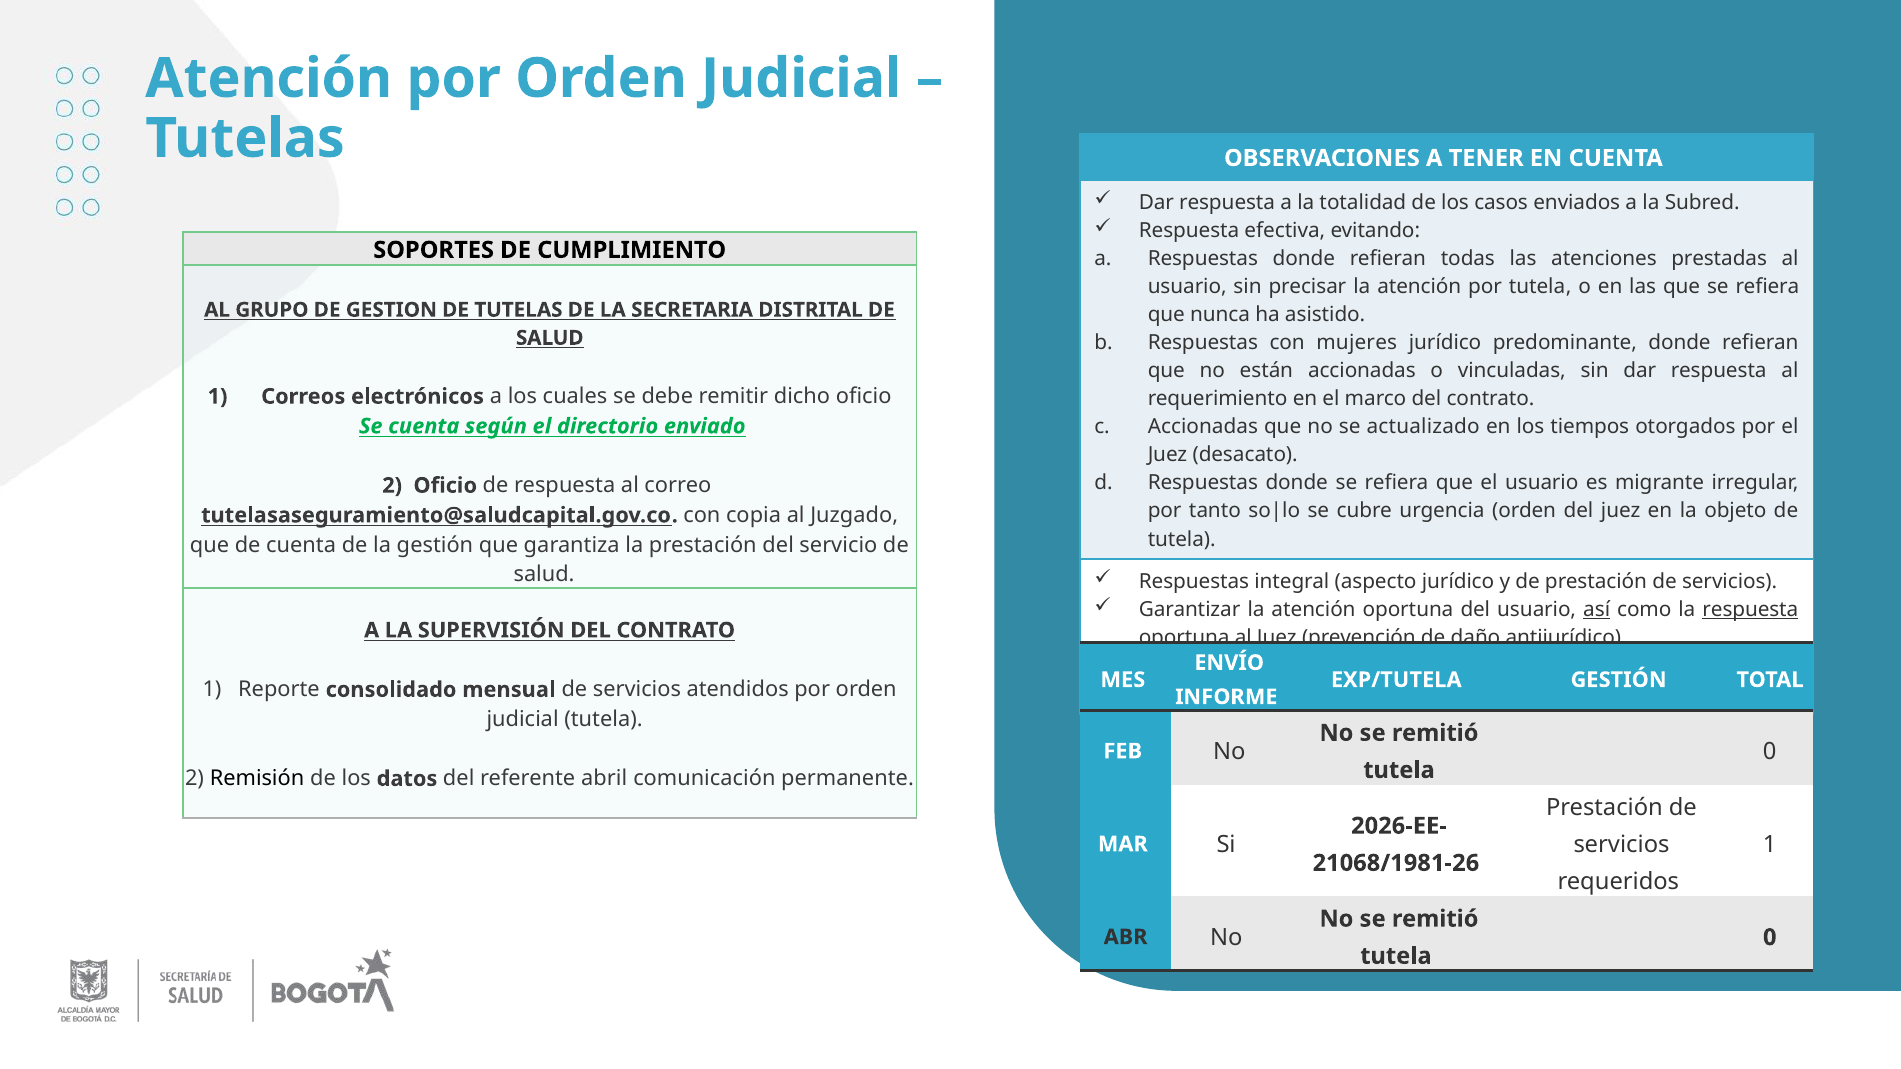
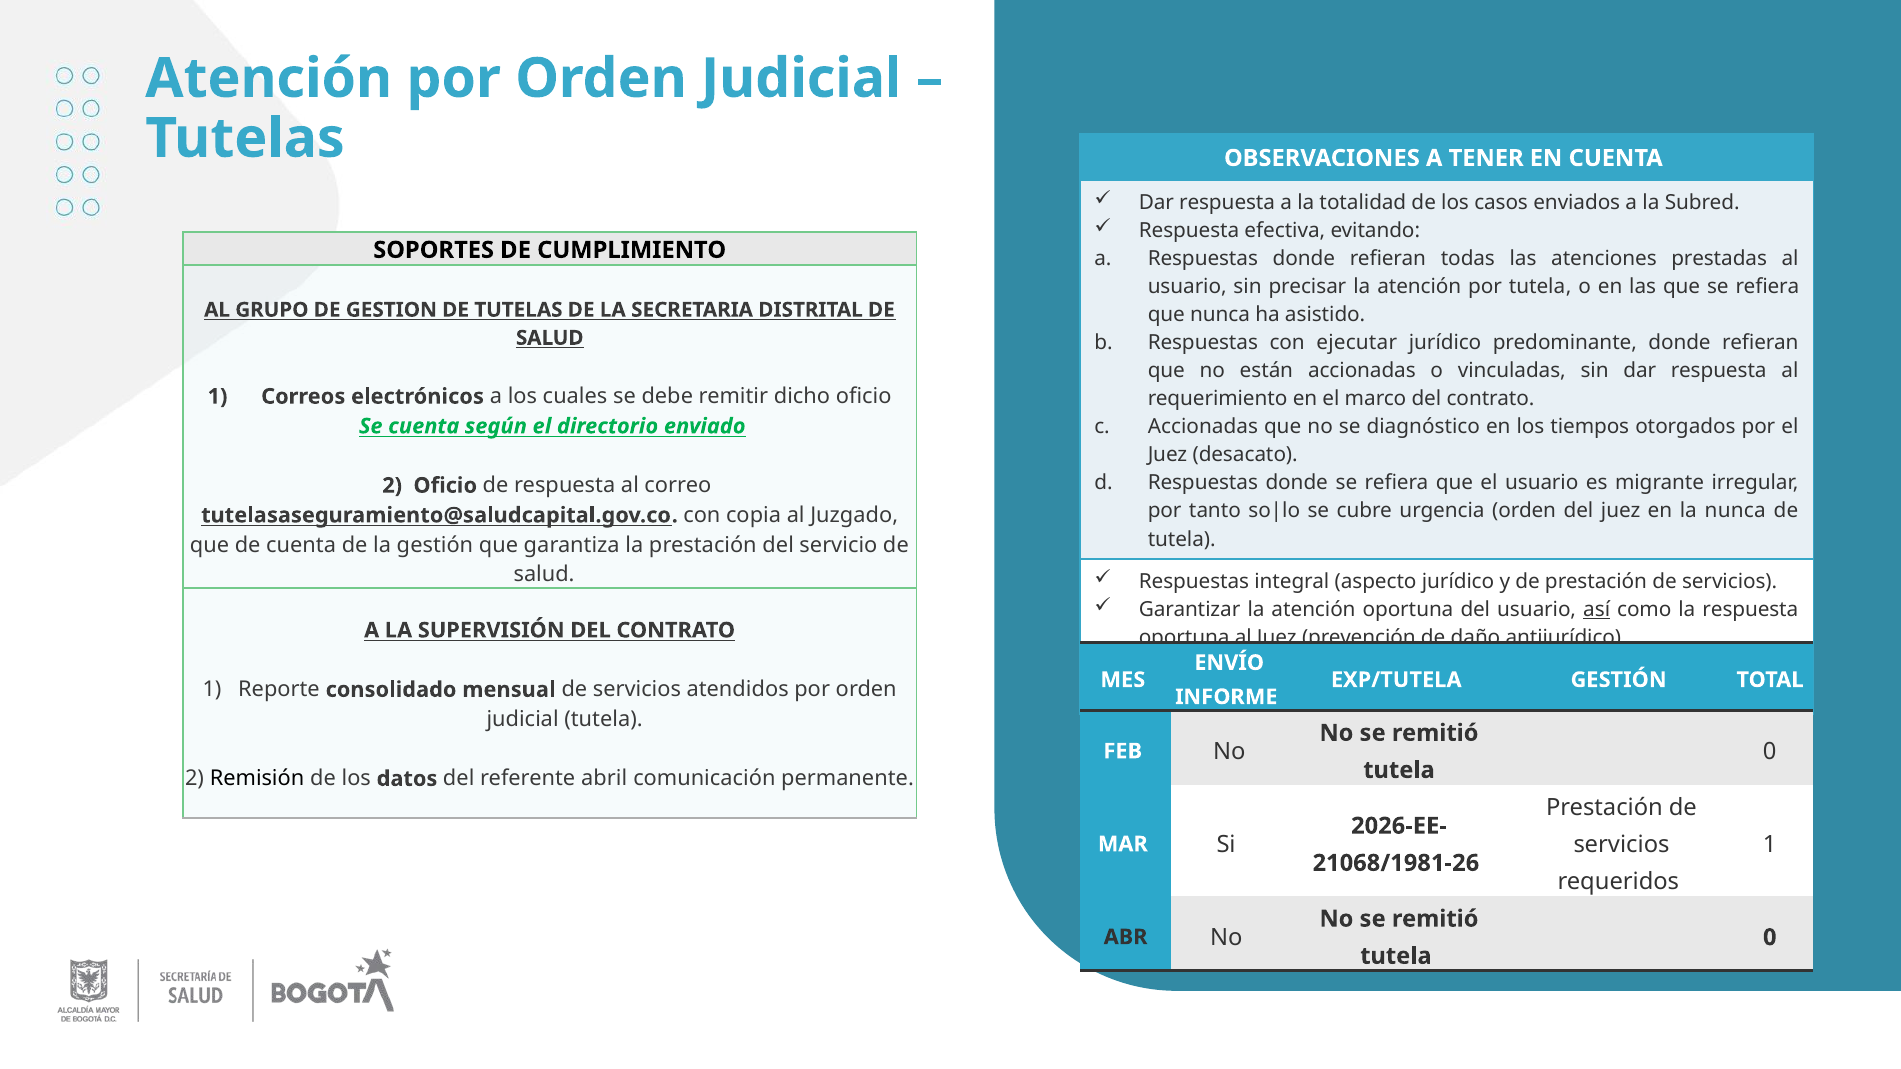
mujeres: mujeres -> ejecutar
se actualizado: actualizado -> diagnóstico
la objeto: objeto -> nunca
respuesta at (1750, 610) underline: present -> none
